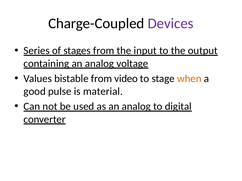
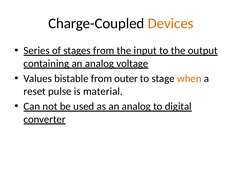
Devices colour: purple -> orange
video: video -> outer
good: good -> reset
